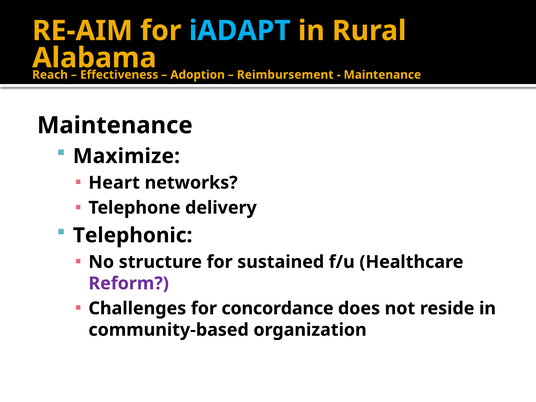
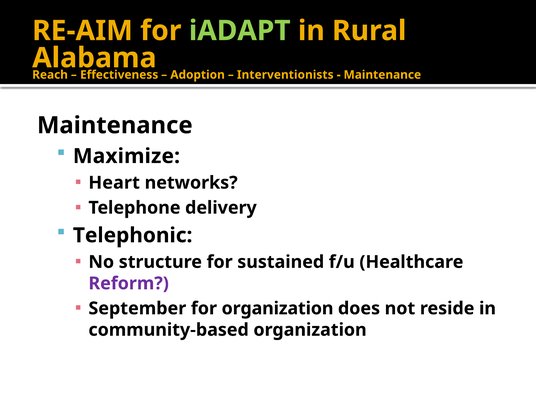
iADAPT colour: light blue -> light green
Reimbursement: Reimbursement -> Interventionists
Challenges: Challenges -> September
for concordance: concordance -> organization
